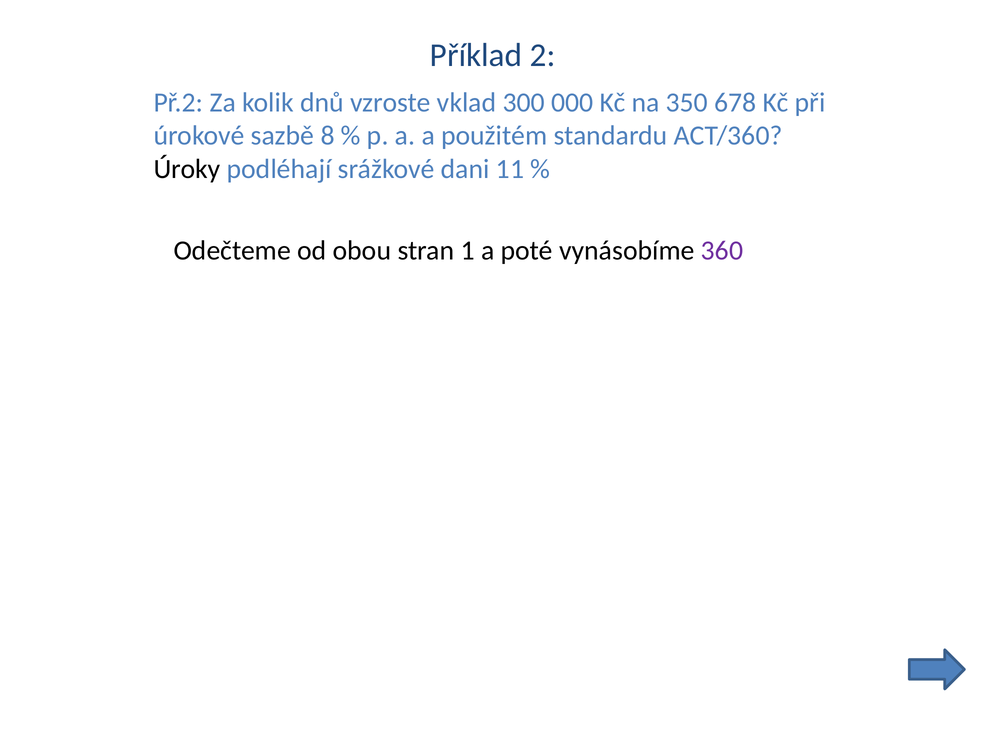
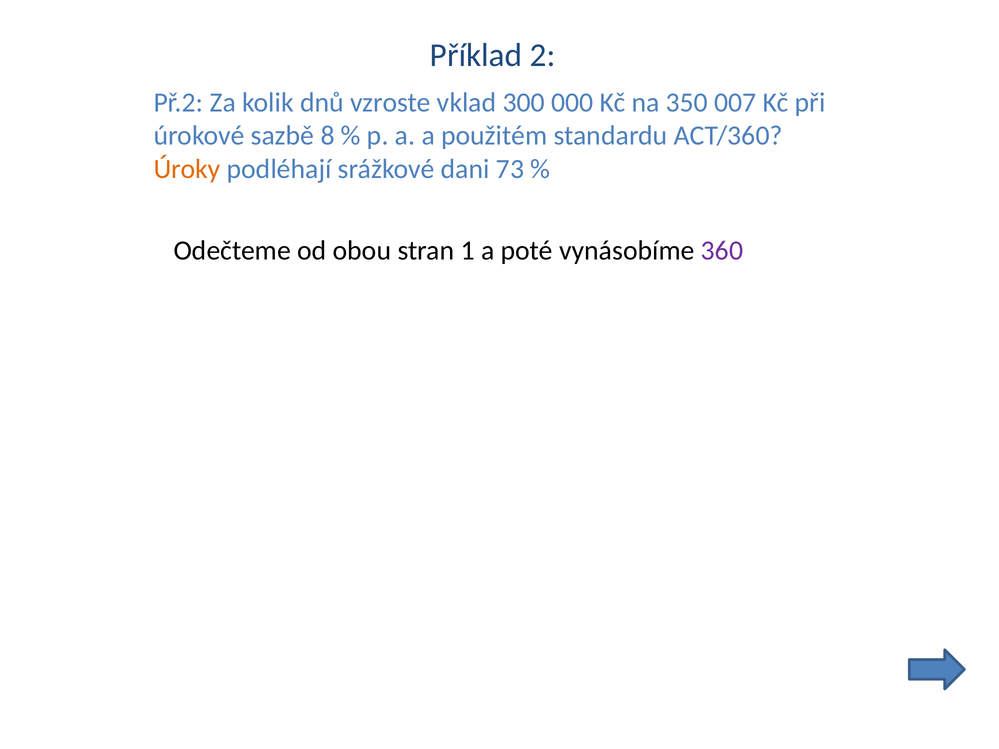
678: 678 -> 007
Úroky colour: black -> orange
11: 11 -> 73
